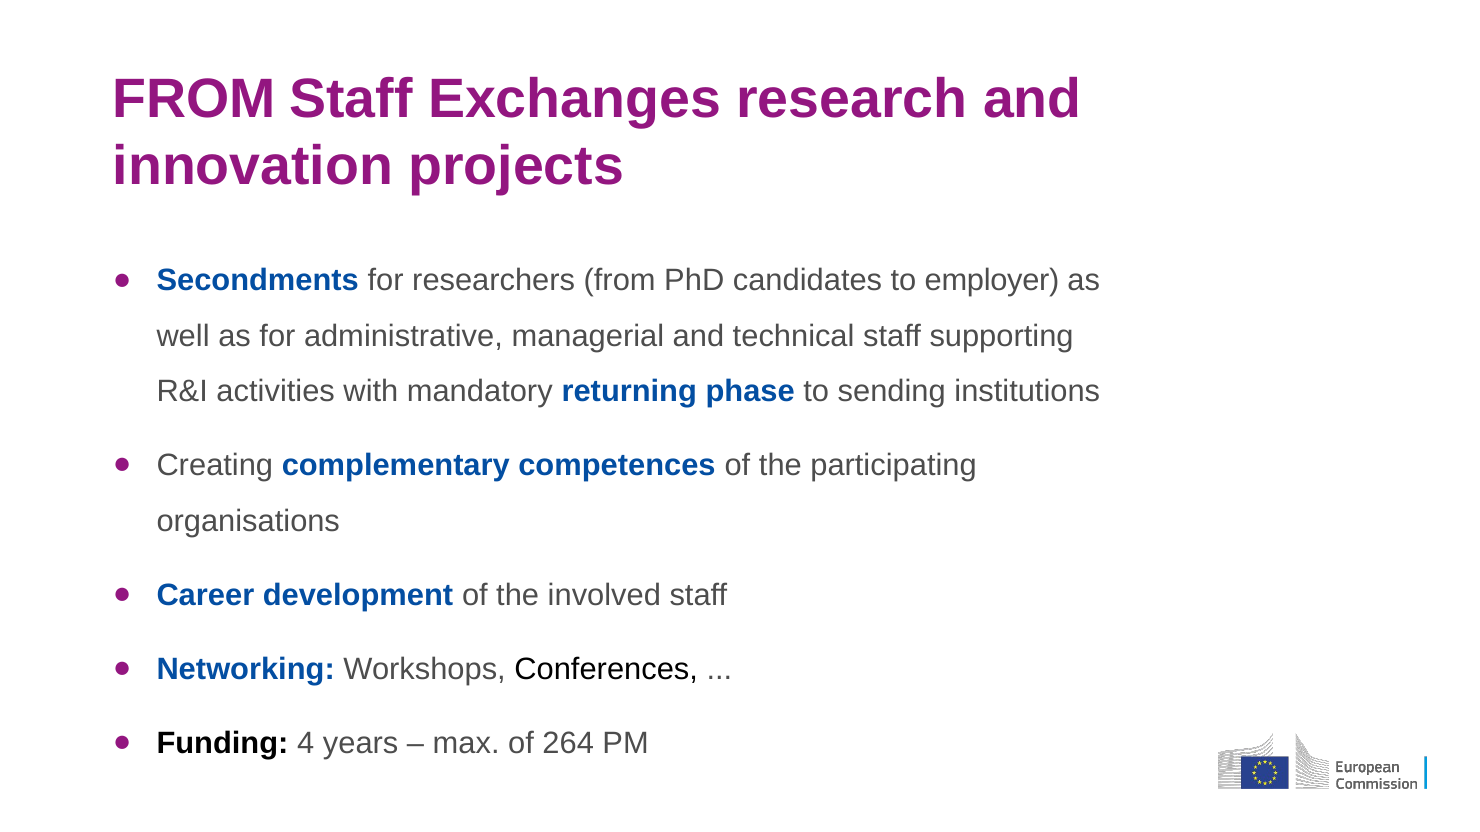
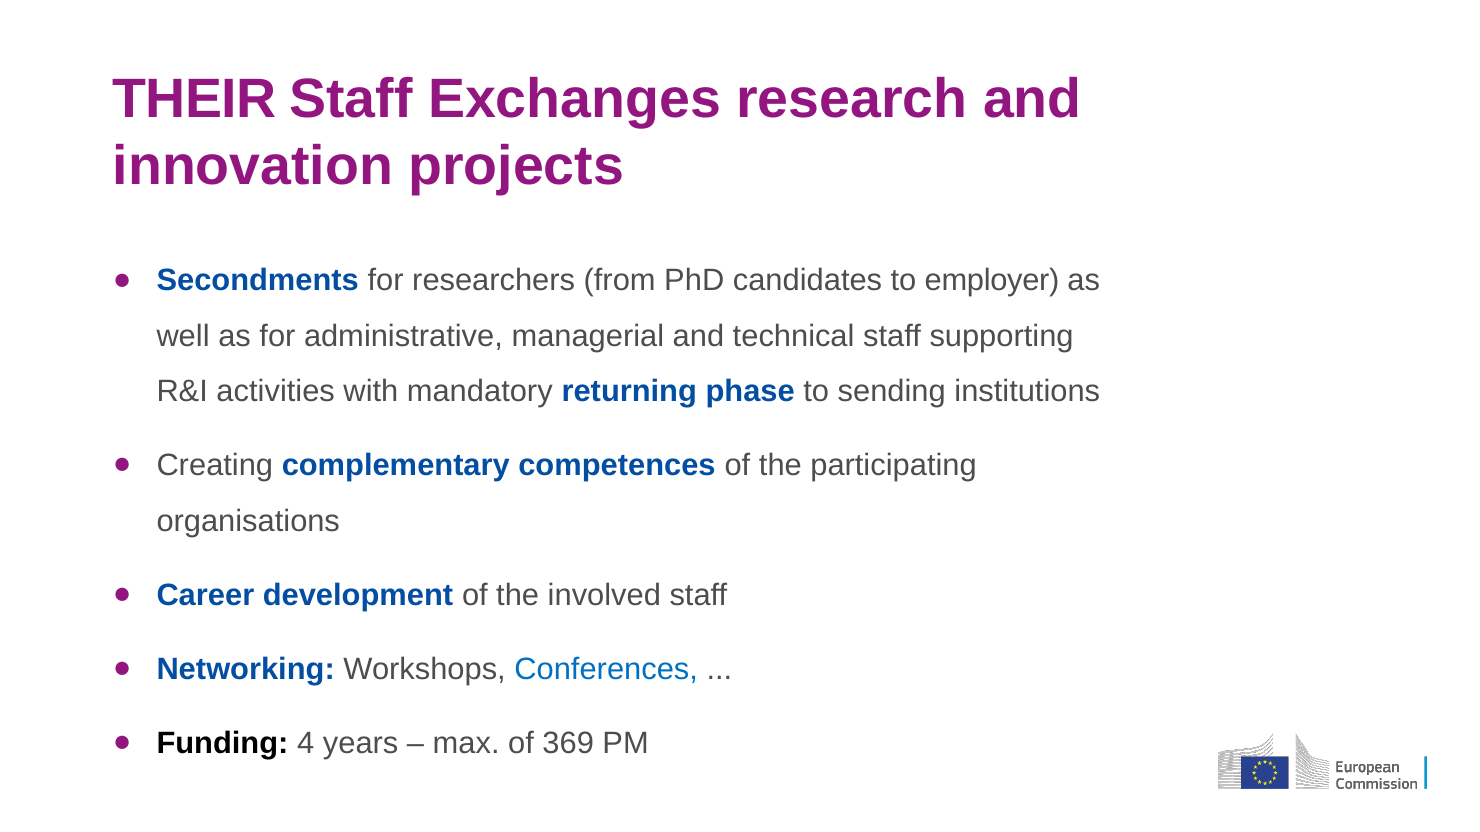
FROM at (194, 100): FROM -> THEIR
Conferences colour: black -> blue
264: 264 -> 369
